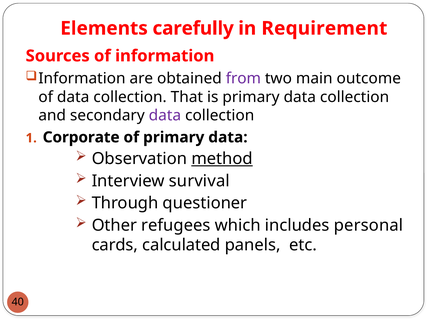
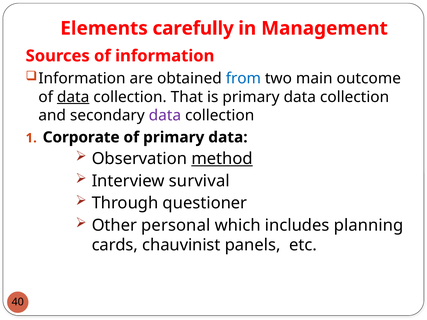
Requirement: Requirement -> Management
from colour: purple -> blue
data at (73, 97) underline: none -> present
refugees: refugees -> personal
personal: personal -> planning
calculated: calculated -> chauvinist
